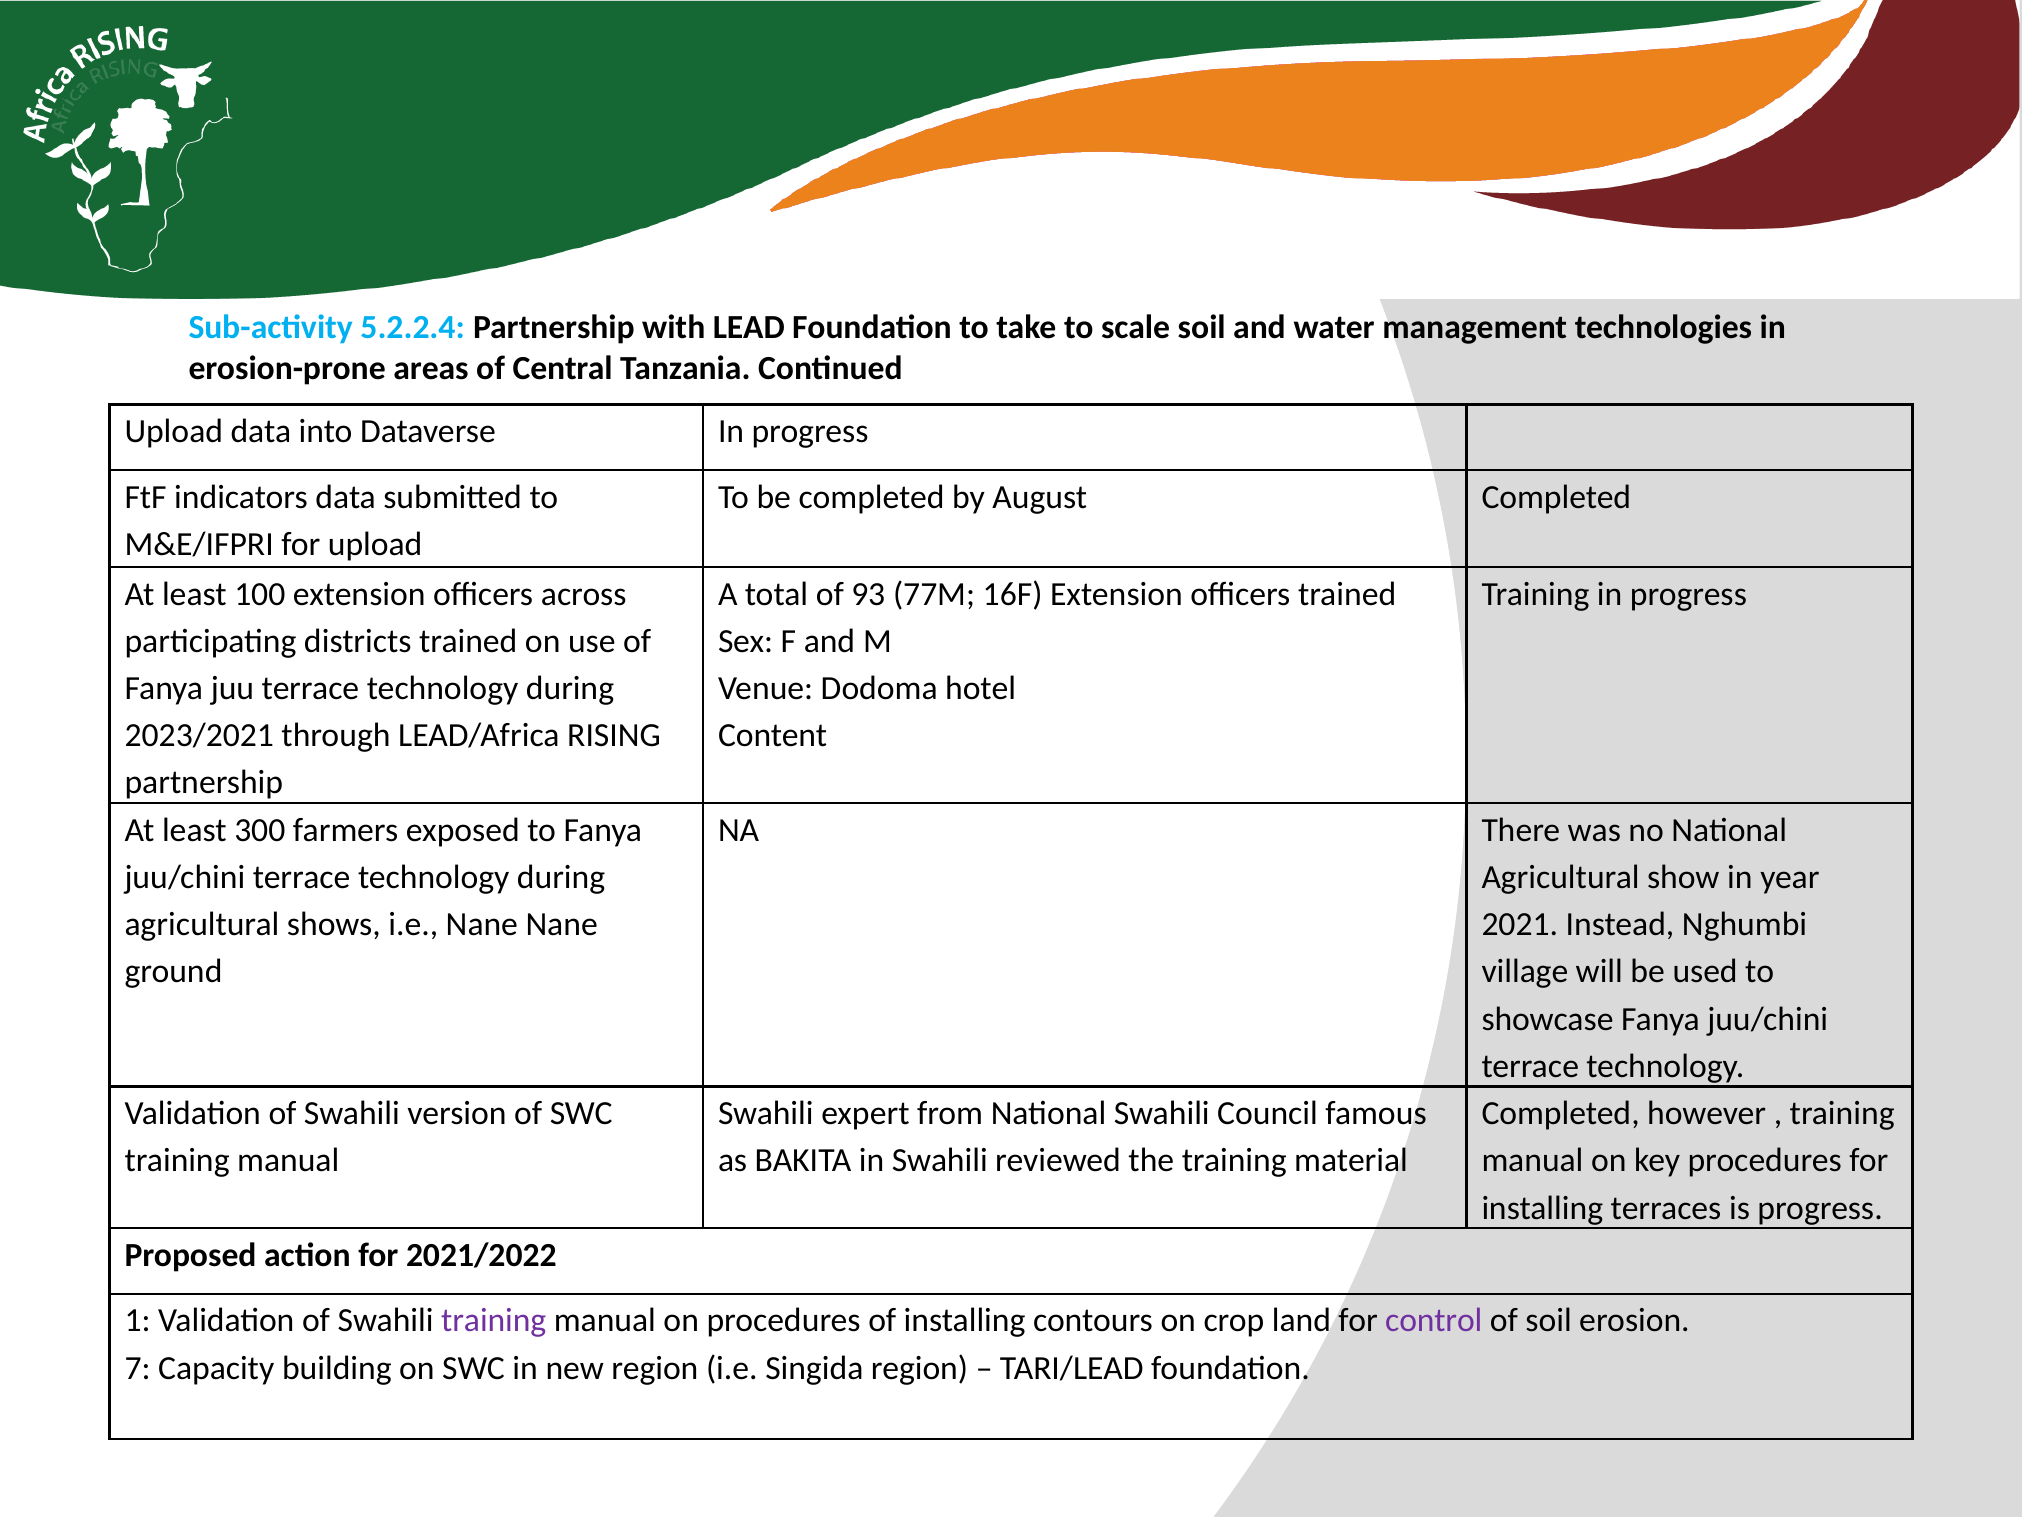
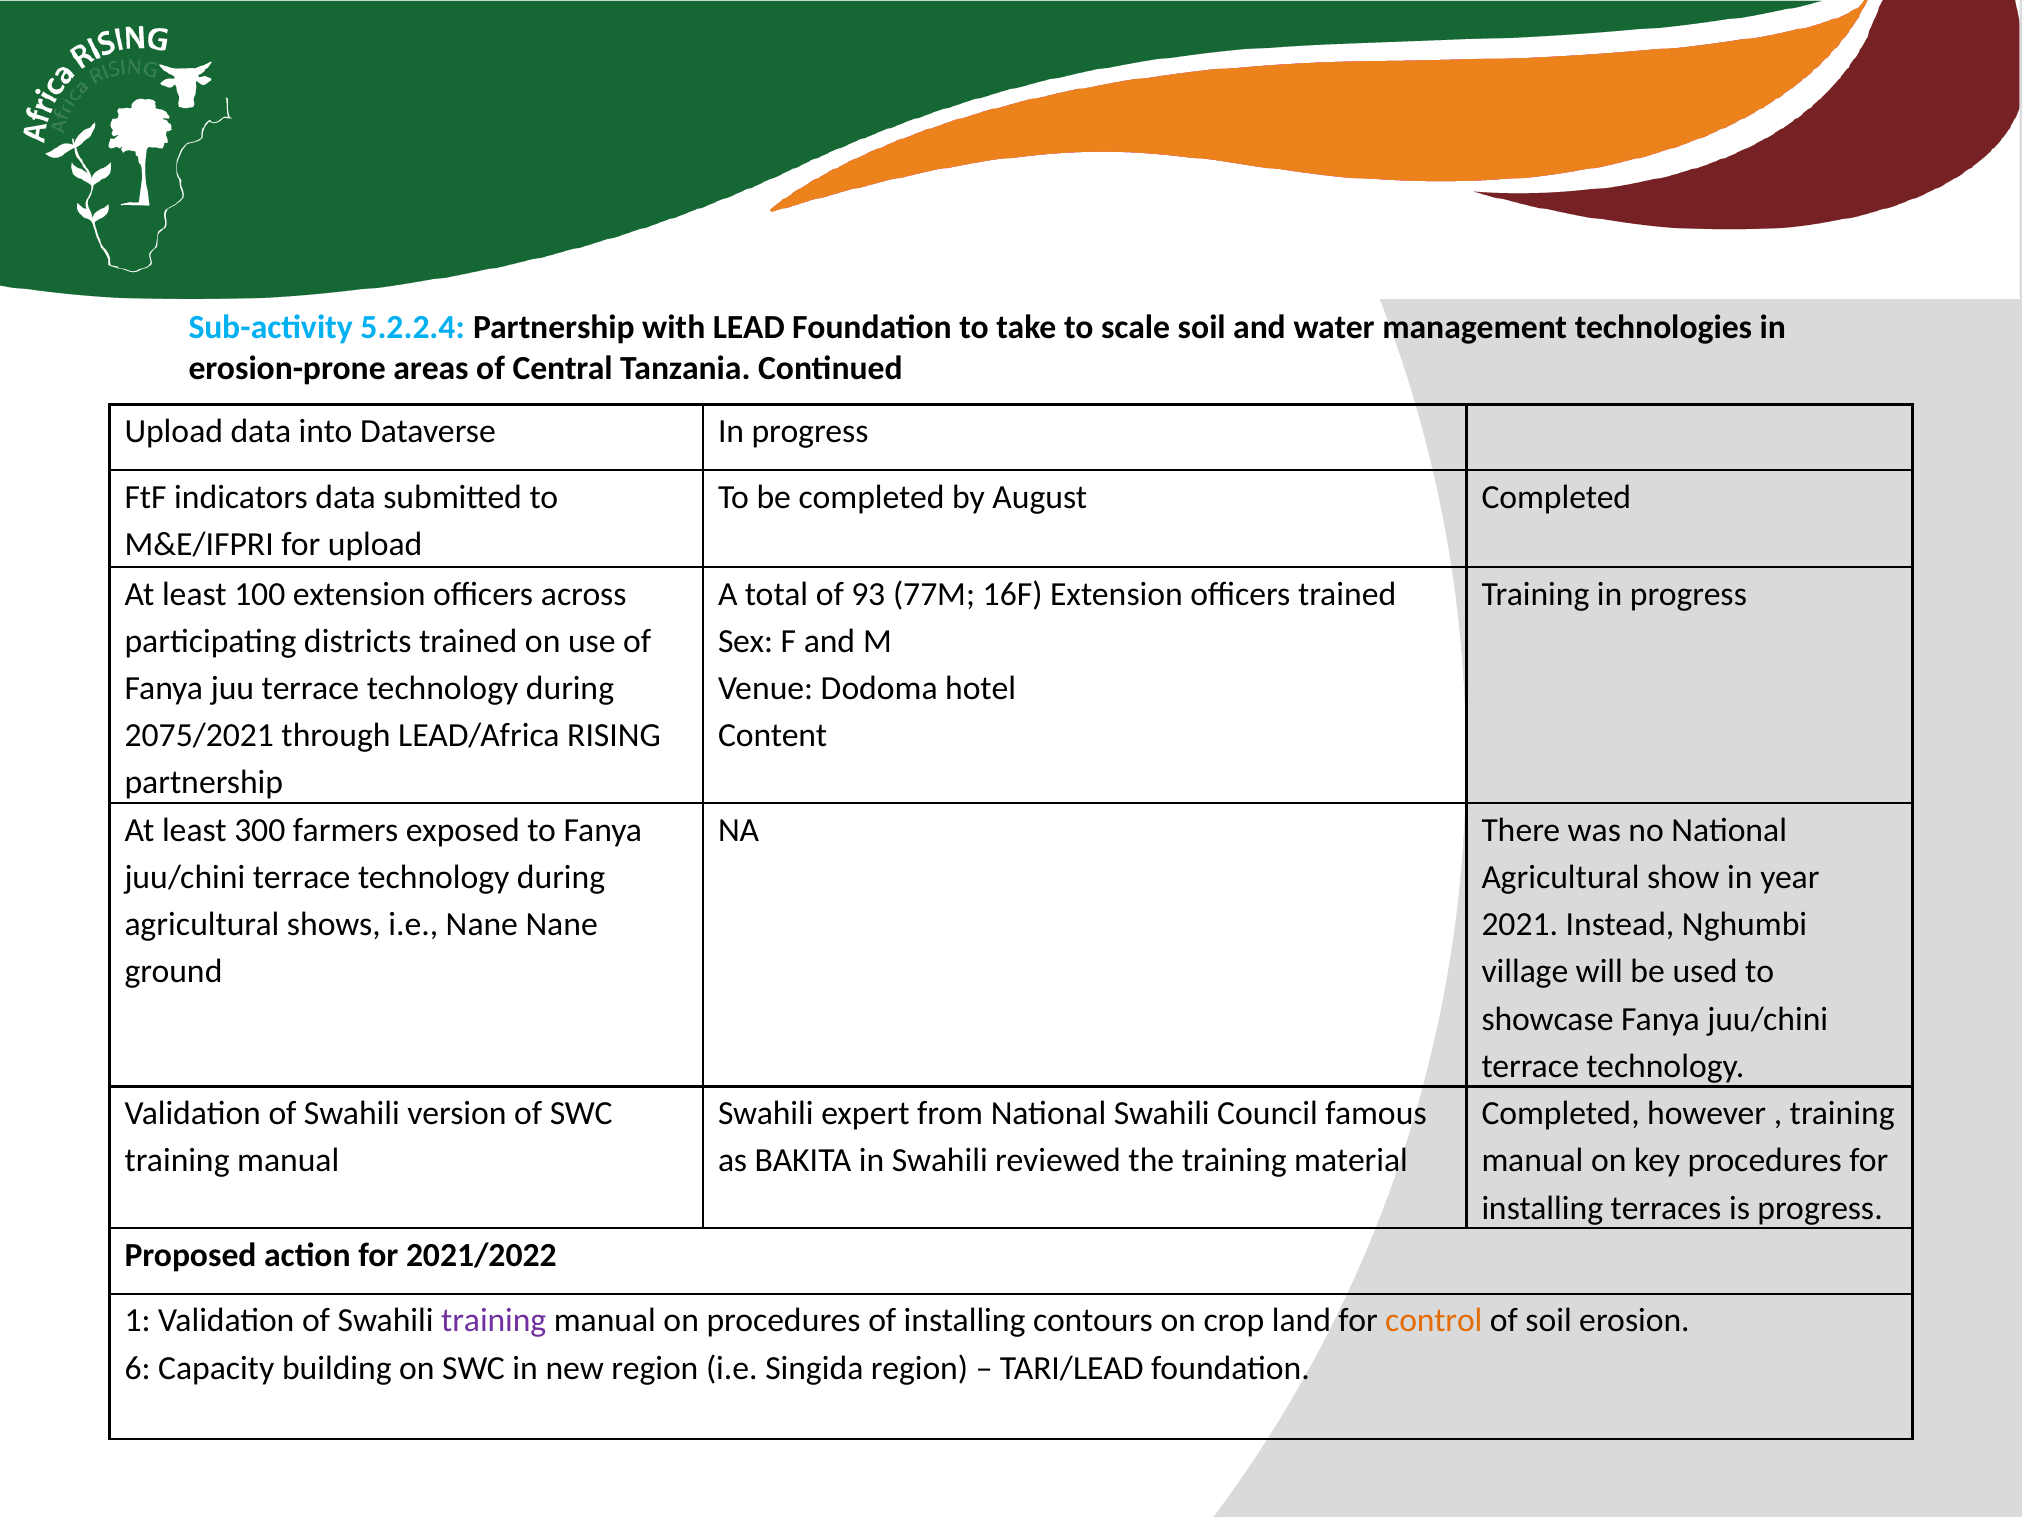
2023/2021: 2023/2021 -> 2075/2021
control colour: purple -> orange
7: 7 -> 6
